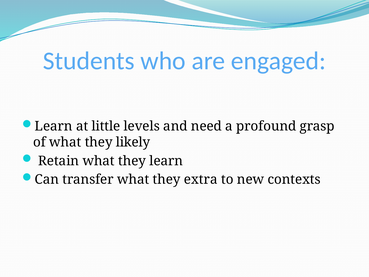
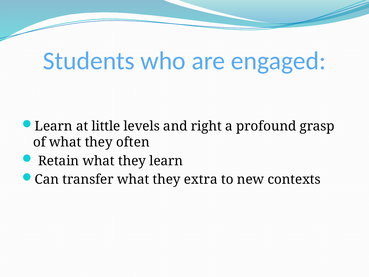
need: need -> right
likely: likely -> often
